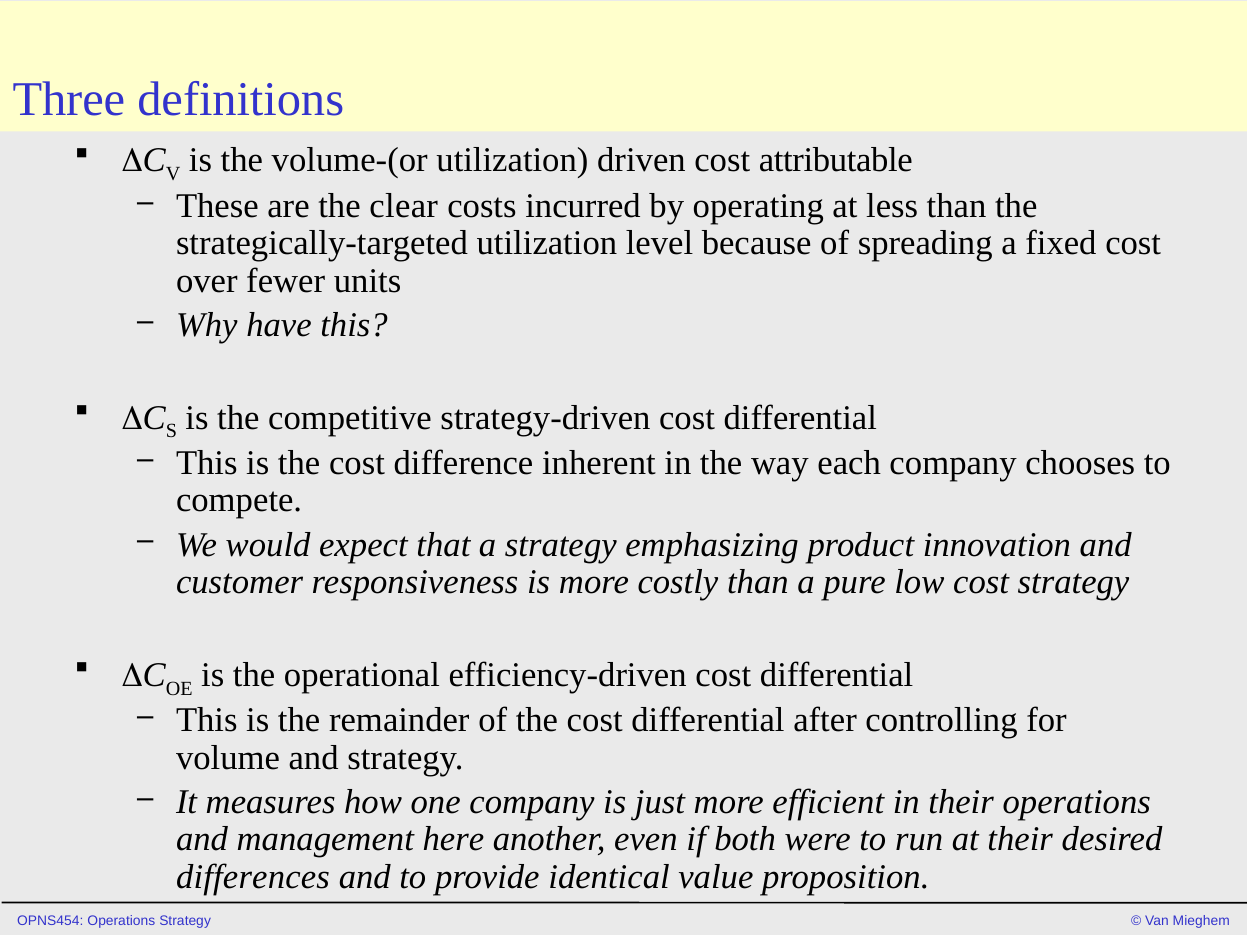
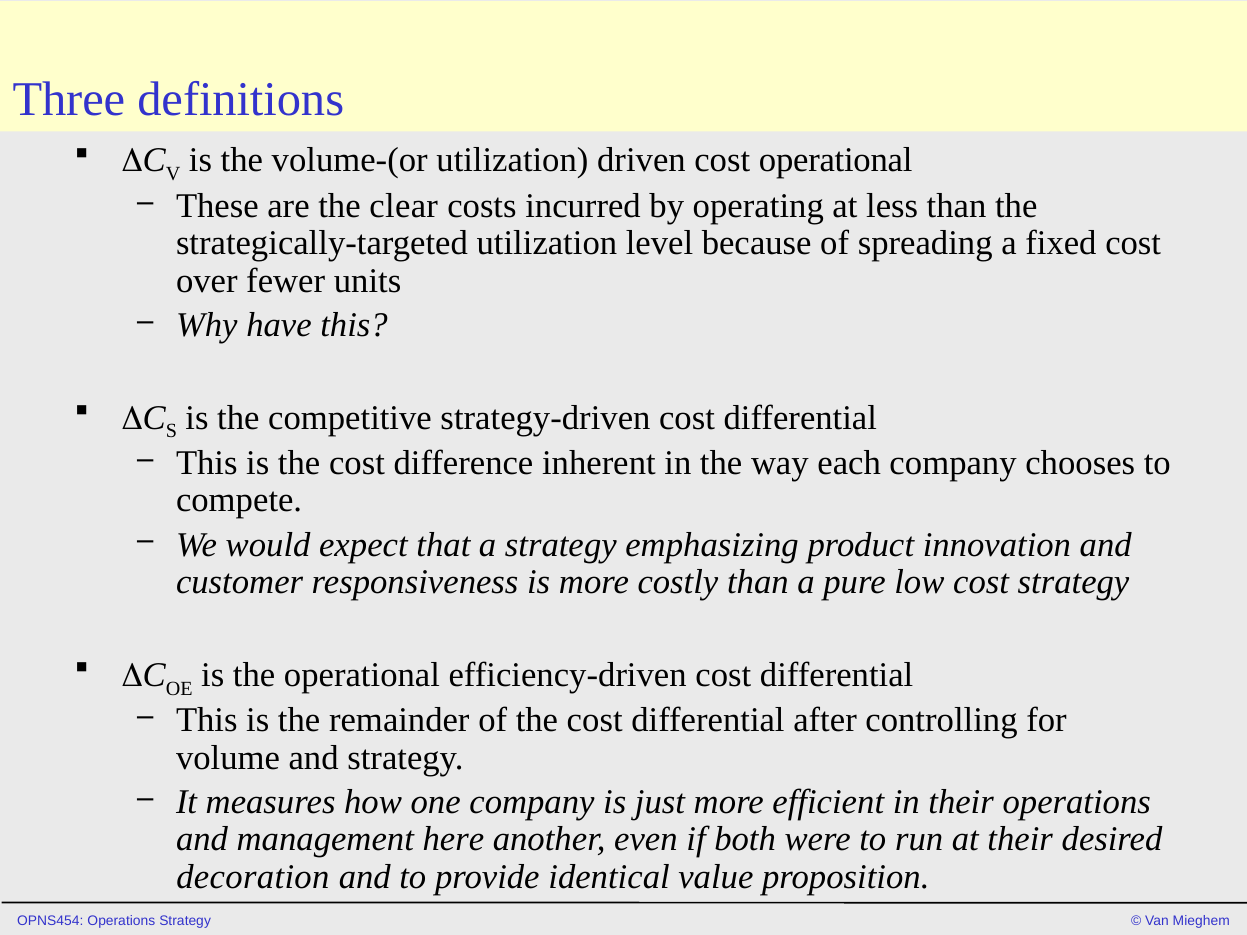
cost attributable: attributable -> operational
differences: differences -> decoration
